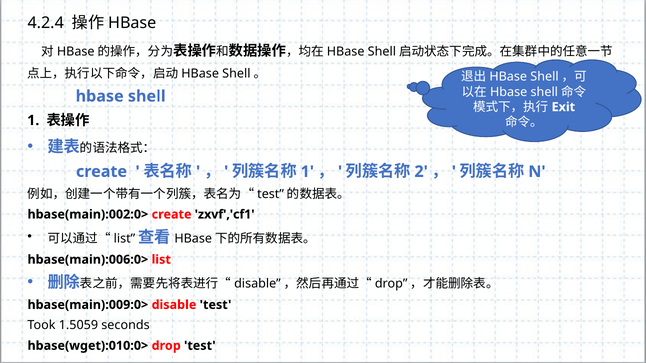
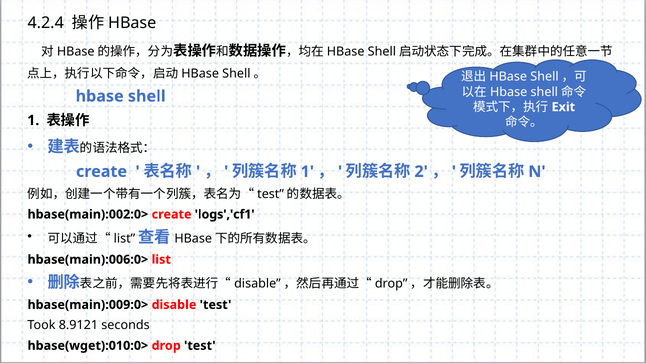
zxvf','cf1: zxvf','cf1 -> logs','cf1
1.5059: 1.5059 -> 8.9121
